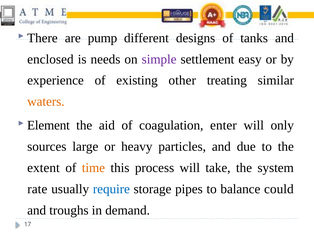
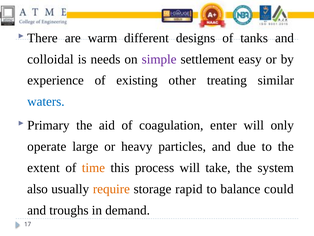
pump: pump -> warm
enclosed: enclosed -> colloidal
waters colour: orange -> blue
Element: Element -> Primary
sources: sources -> operate
rate: rate -> also
require colour: blue -> orange
pipes: pipes -> rapid
